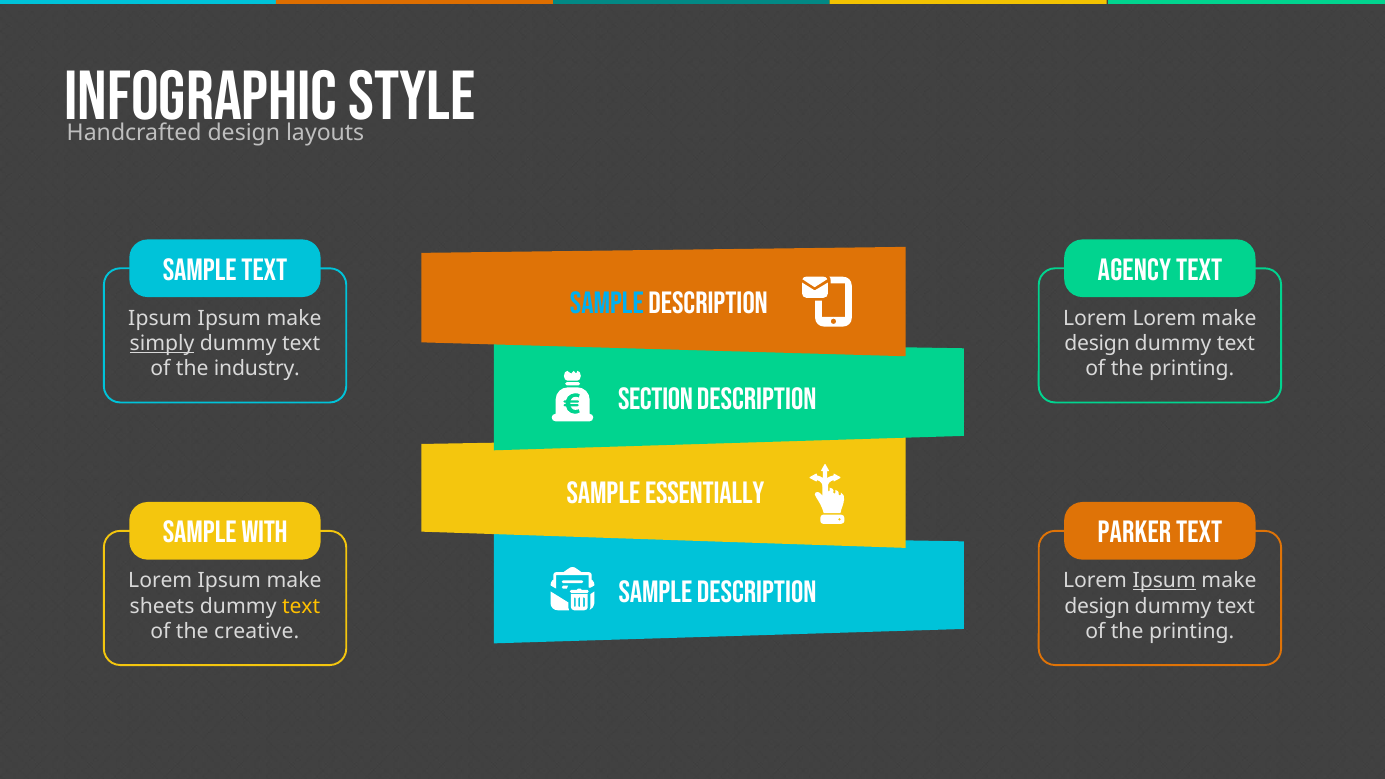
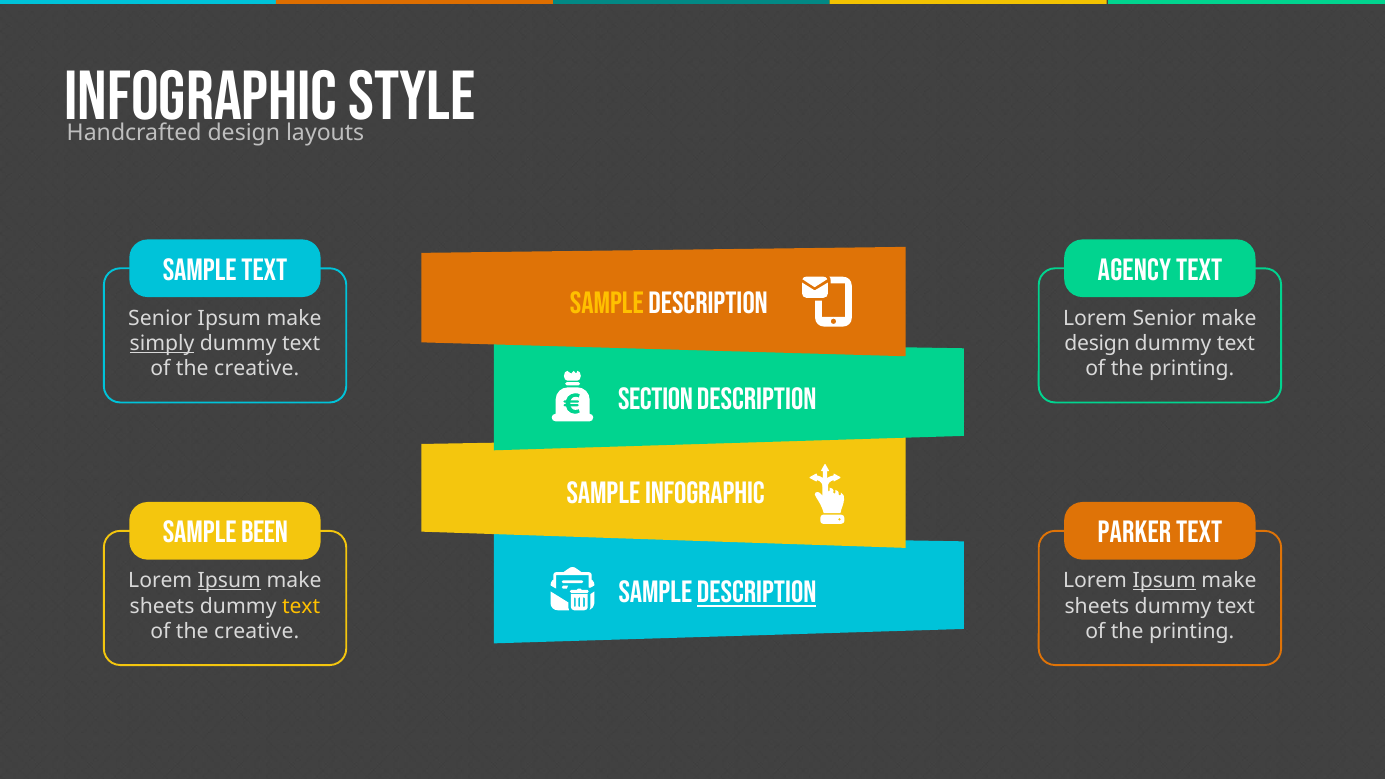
SAMPLE at (607, 303) colour: light blue -> yellow
Ipsum at (160, 318): Ipsum -> Senior
Lorem Lorem: Lorem -> Senior
industry at (257, 369): industry -> creative
SAMPLE ESSENTIALLY: ESSENTIALLY -> INFOGRAPHIC
WITH: WITH -> BEEN
Ipsum at (229, 581) underline: none -> present
DESCRIPTION at (757, 592) underline: none -> present
design at (1097, 606): design -> sheets
